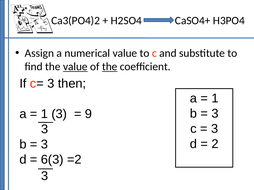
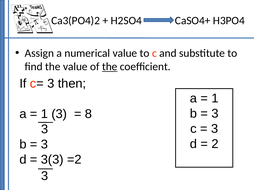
value at (75, 67) underline: present -> none
9: 9 -> 8
6(3: 6(3 -> 3(3
